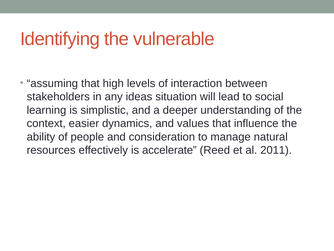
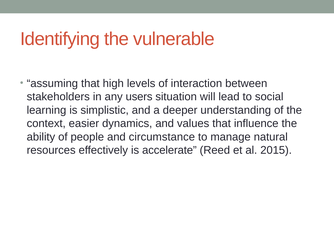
ideas: ideas -> users
consideration: consideration -> circumstance
2011: 2011 -> 2015
